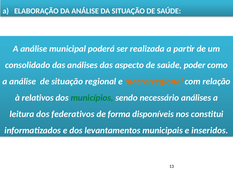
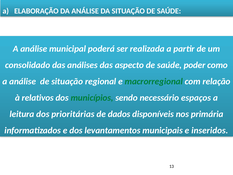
macrorregional colour: orange -> green
necessário análises: análises -> espaços
federativos: federativos -> prioritárias
forma: forma -> dados
constitui: constitui -> primária
